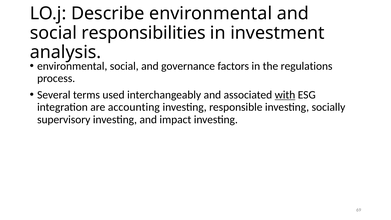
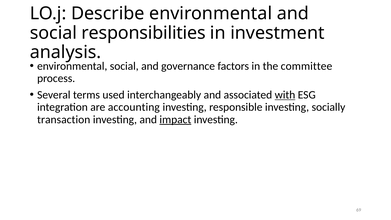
regulations: regulations -> committee
supervisory: supervisory -> transaction
impact underline: none -> present
